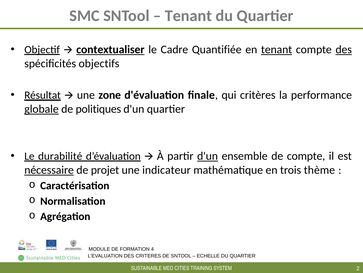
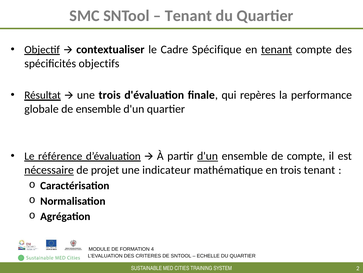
contextualiser underline: present -> none
Quantifiée: Quantifiée -> Spécifique
des at (344, 49) underline: present -> none
une zone: zone -> trois
critères: critères -> repères
globale underline: present -> none
de politiques: politiques -> ensemble
durabilité: durabilité -> référence
trois thème: thème -> tenant
